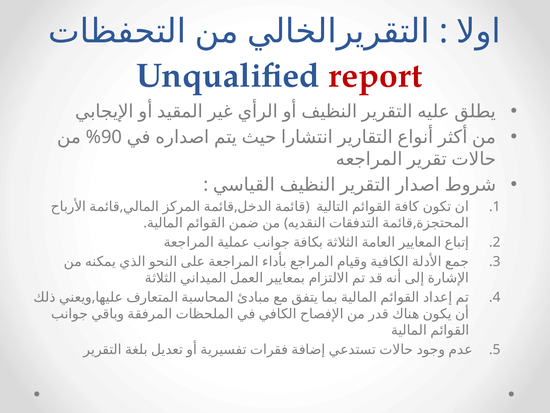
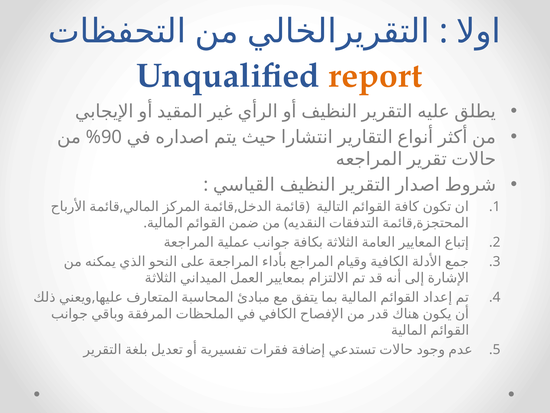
report colour: red -> orange
